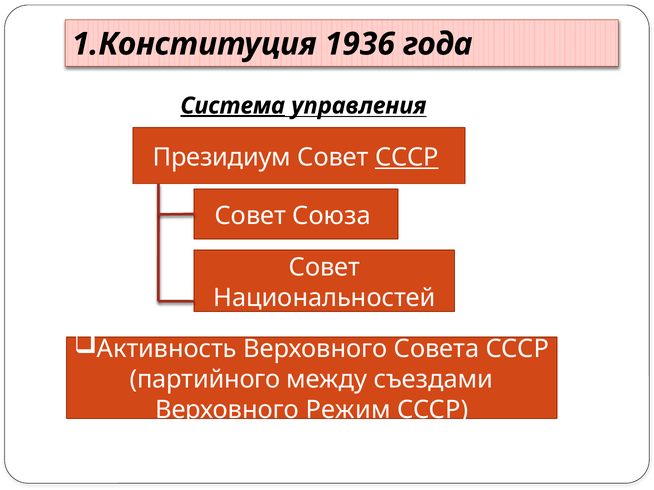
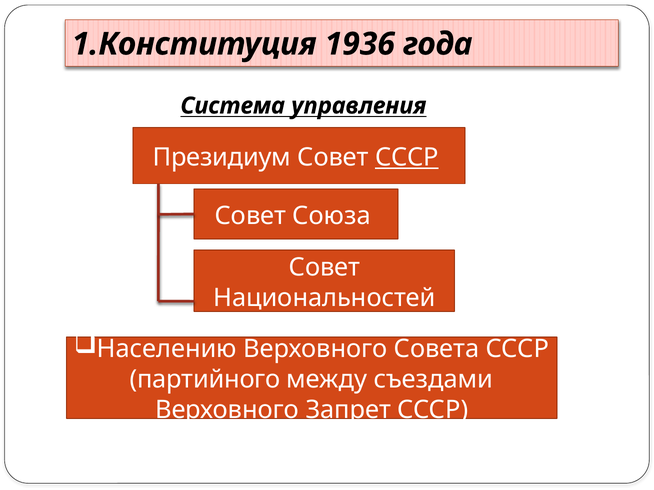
Система underline: present -> none
Активность: Активность -> Населению
Режим: Режим -> Запрет
